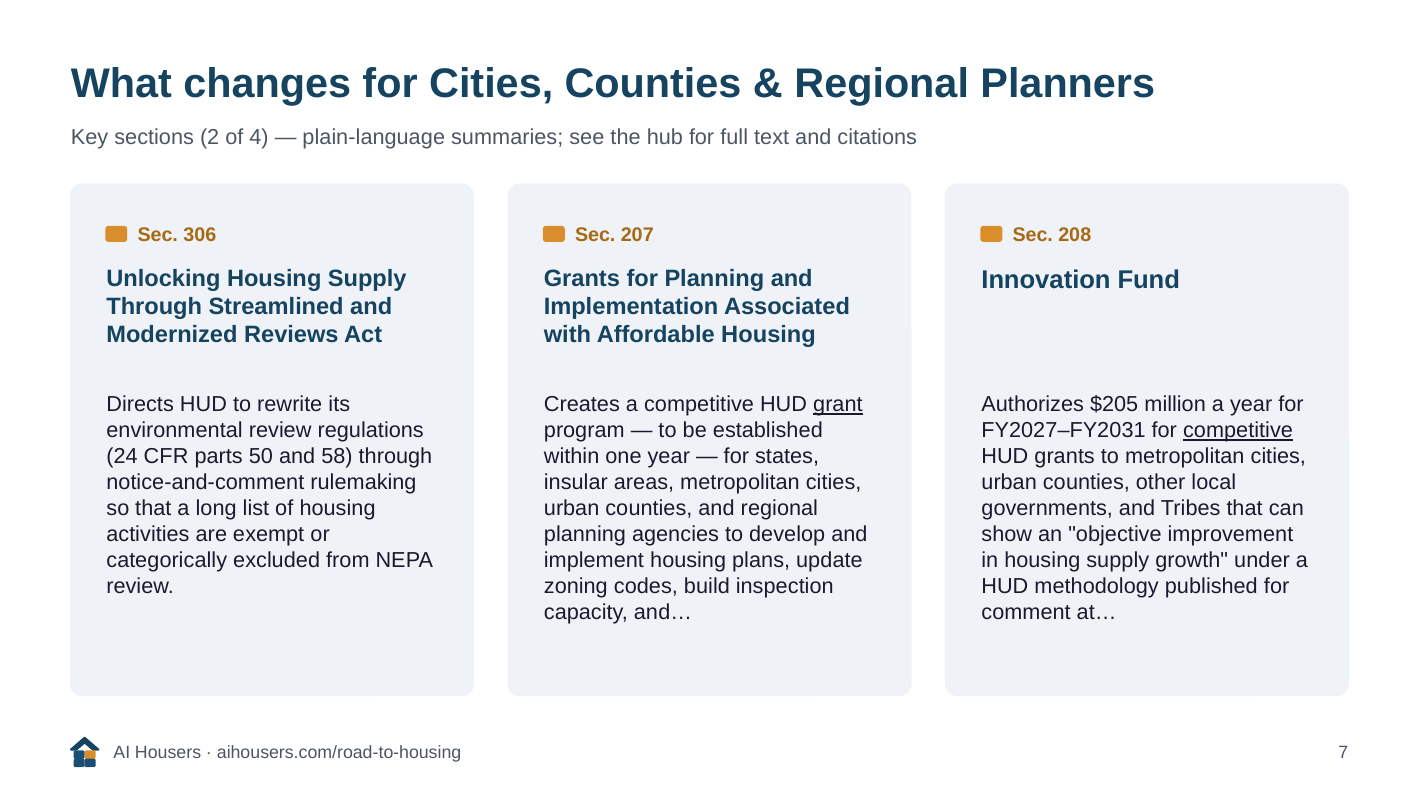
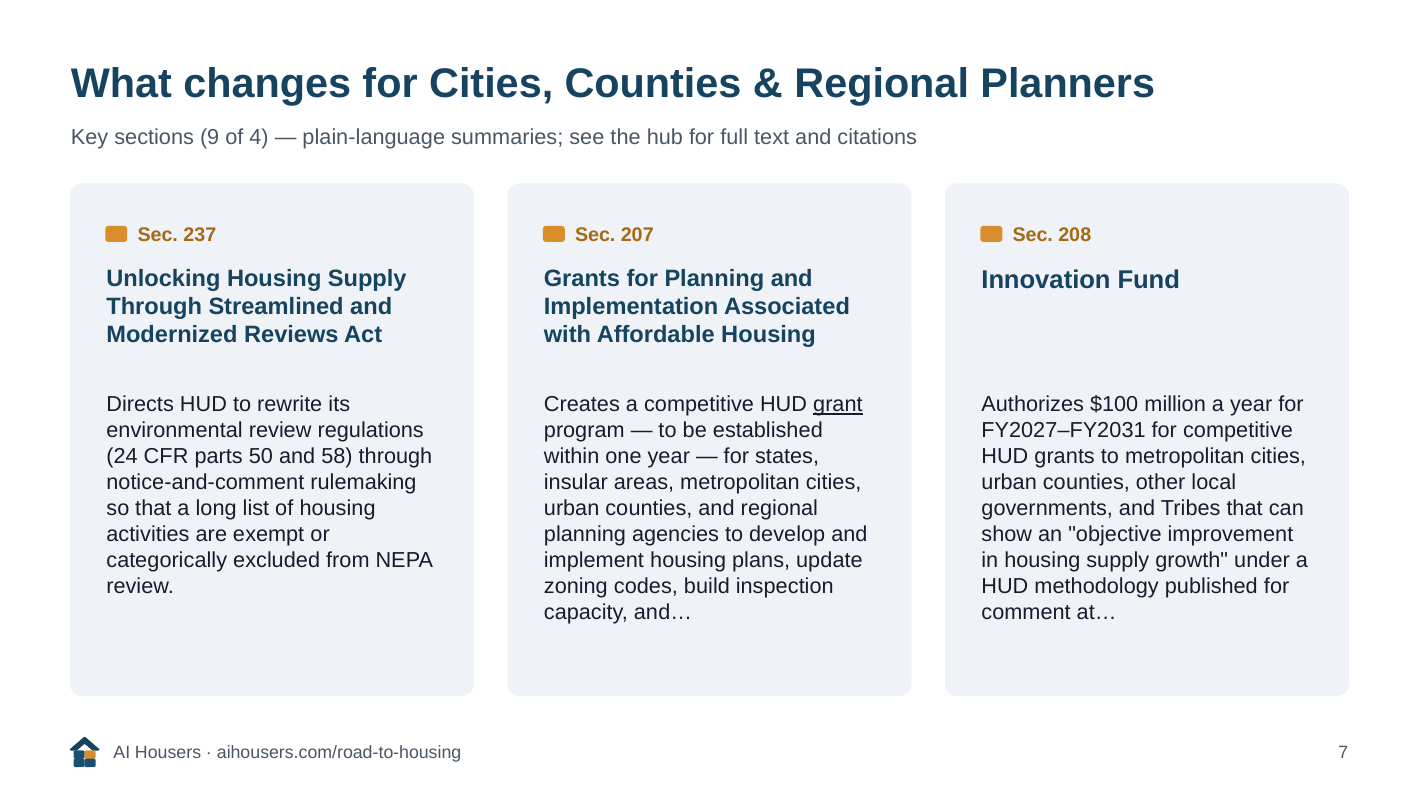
2: 2 -> 9
306: 306 -> 237
$205: $205 -> $100
competitive at (1238, 431) underline: present -> none
